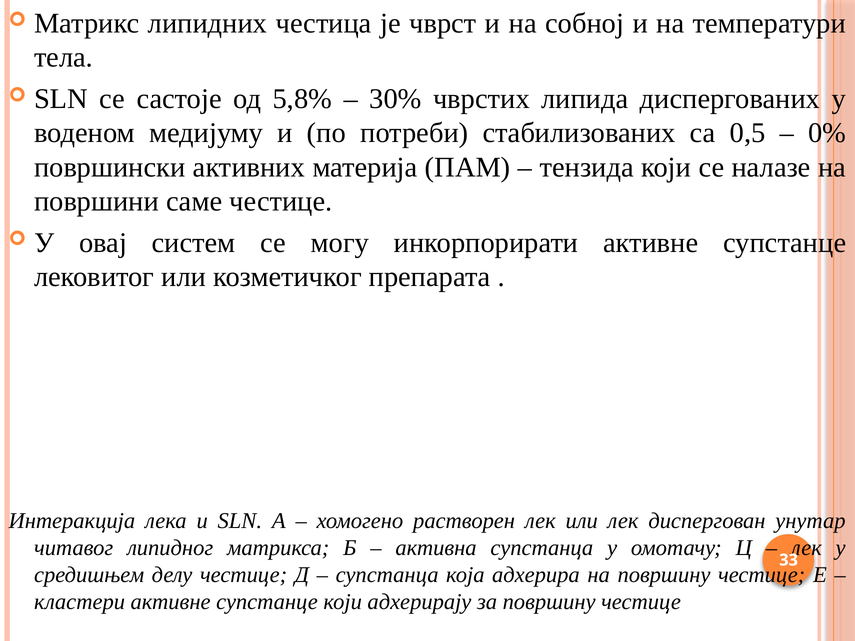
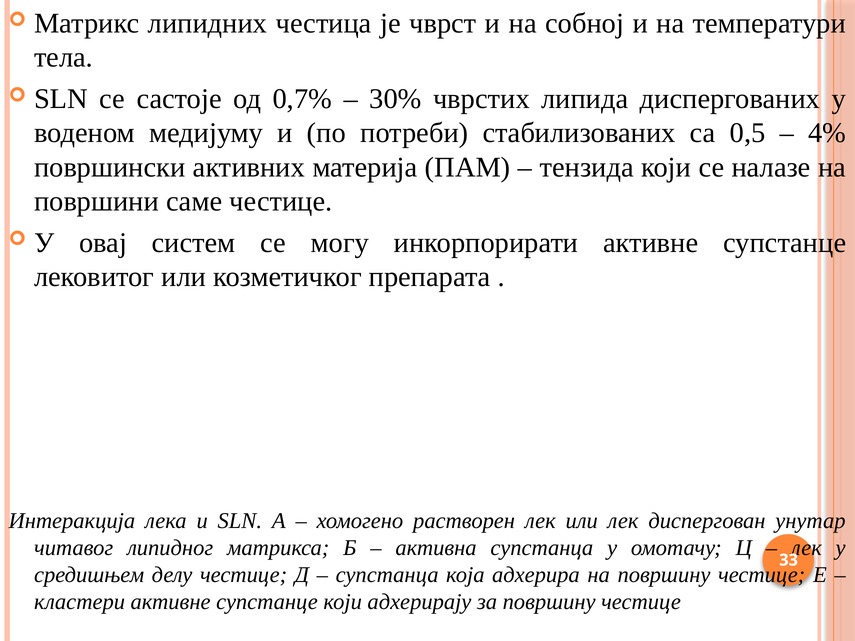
5,8%: 5,8% -> 0,7%
0%: 0% -> 4%
